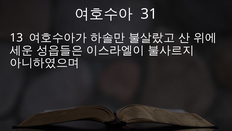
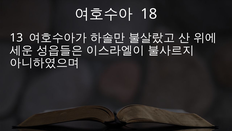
31: 31 -> 18
